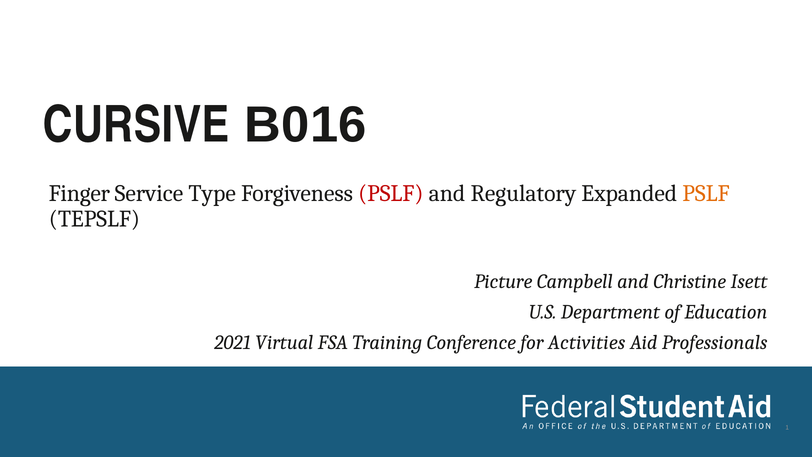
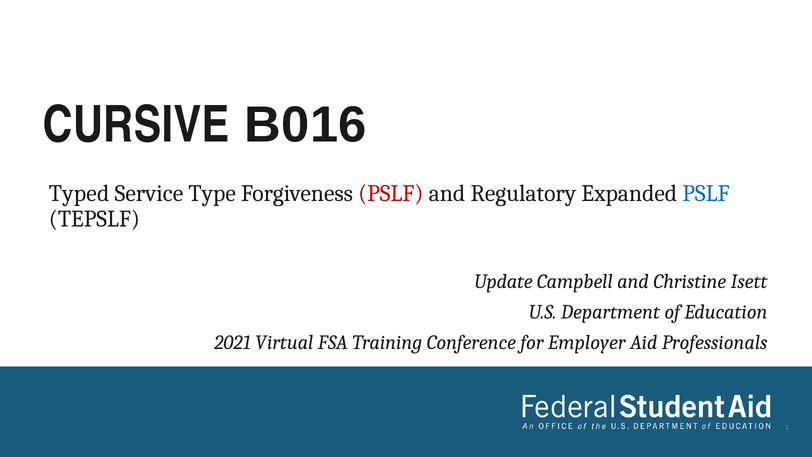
Finger: Finger -> Typed
PSLF at (706, 193) colour: orange -> blue
Picture: Picture -> Update
Activities: Activities -> Employer
